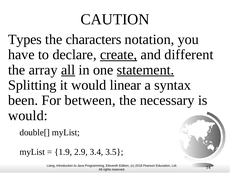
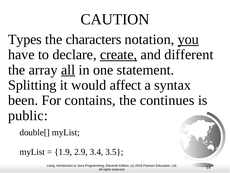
you underline: none -> present
statement underline: present -> none
linear: linear -> affect
between: between -> contains
necessary: necessary -> continues
would at (28, 115): would -> public
